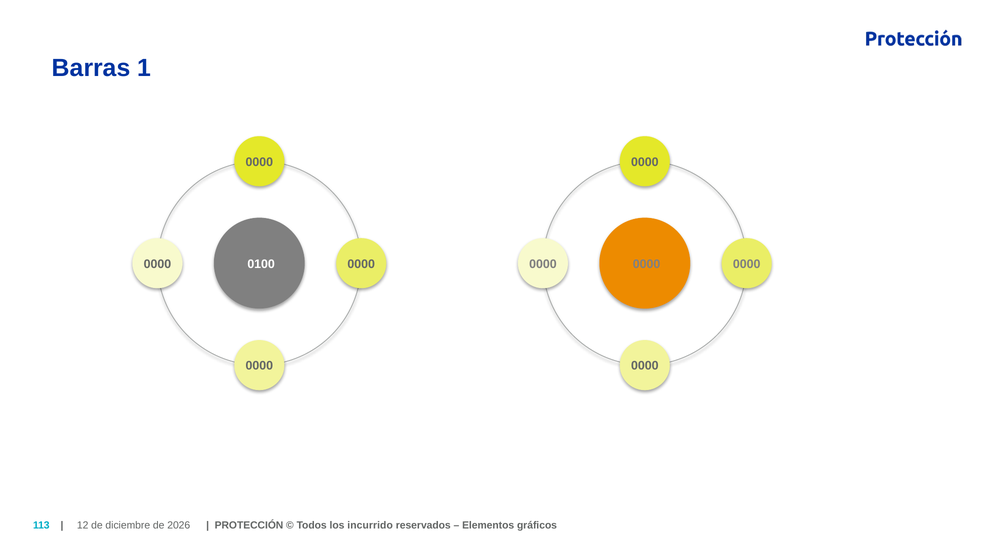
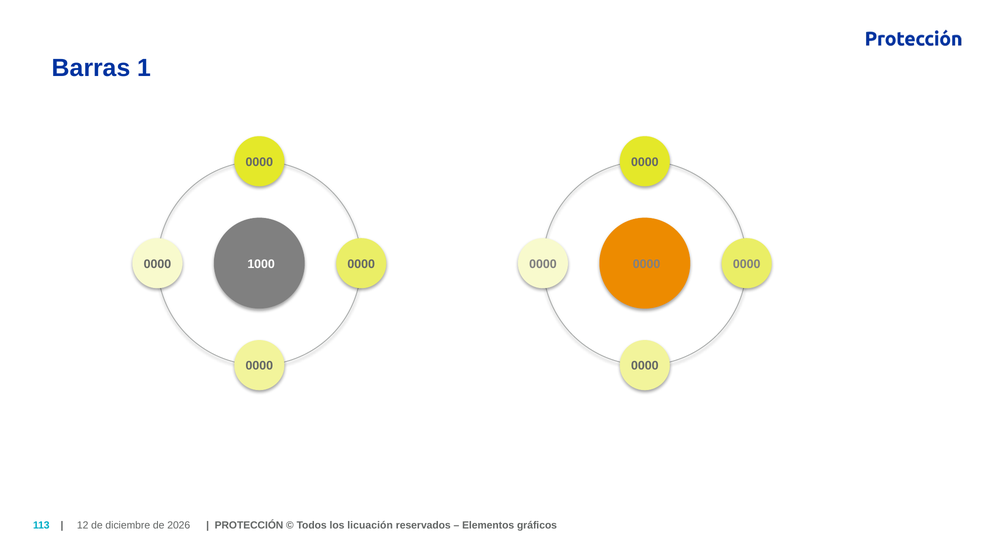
0100: 0100 -> 1000
incurrido: incurrido -> licuación
